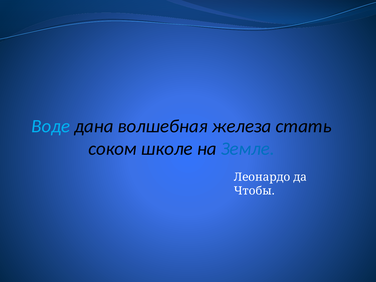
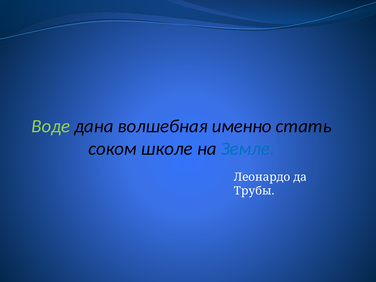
Воде colour: light blue -> light green
железа: железа -> именно
Чтобы: Чтобы -> Трубы
